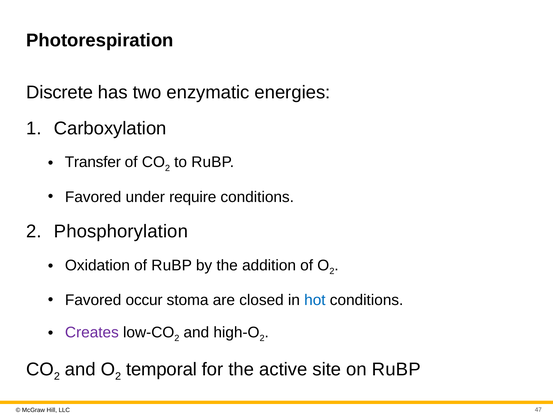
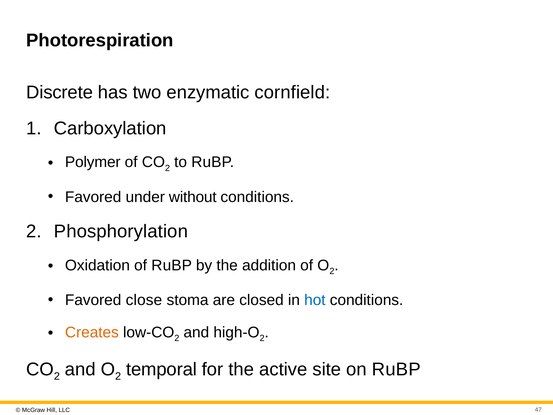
energies: energies -> cornfield
Transfer: Transfer -> Polymer
require: require -> without
occur: occur -> close
Creates colour: purple -> orange
